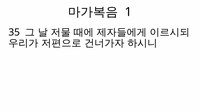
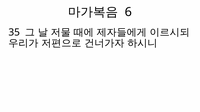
1: 1 -> 6
